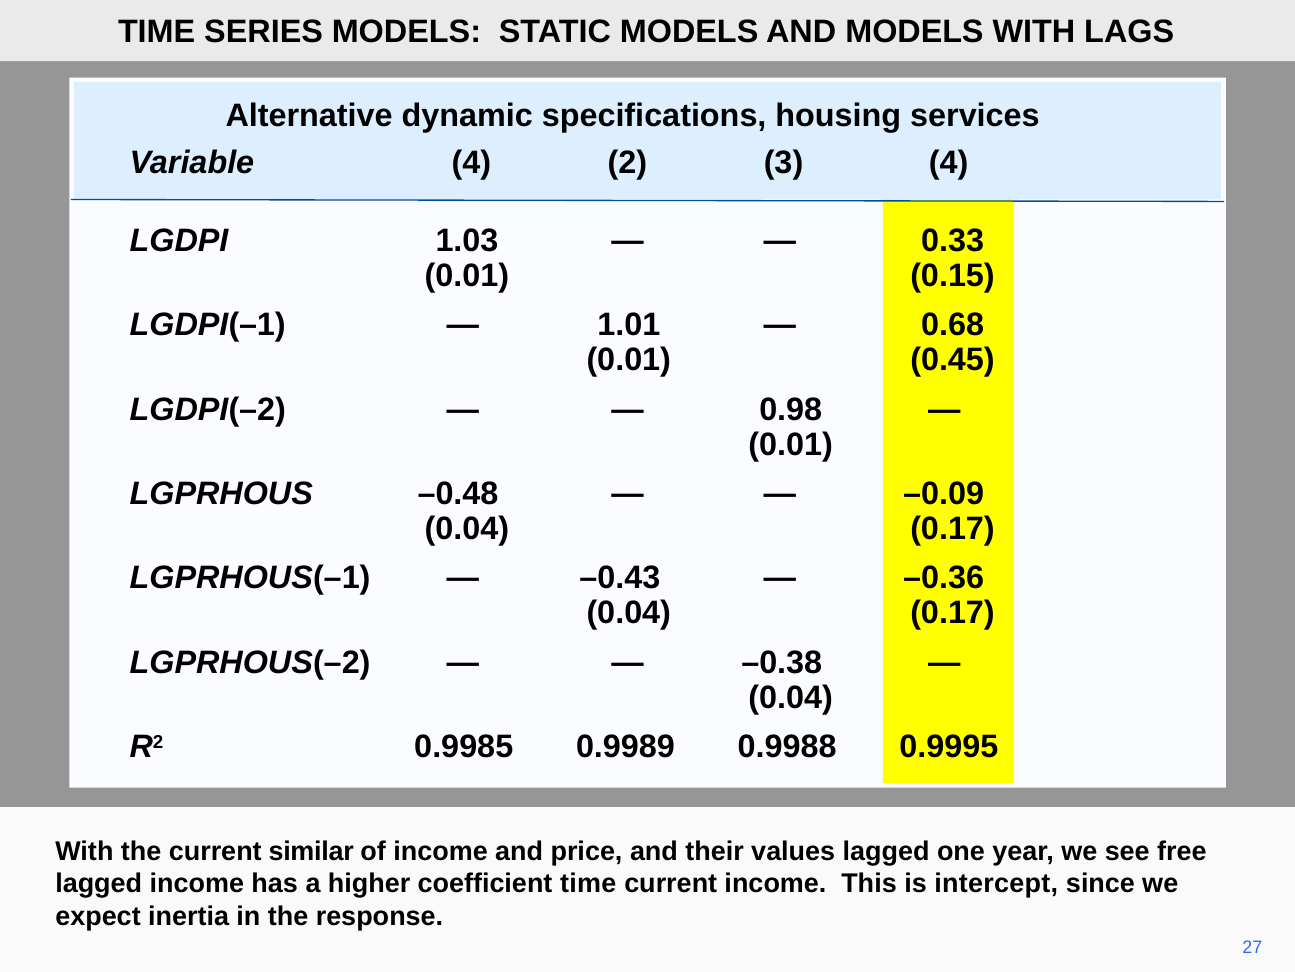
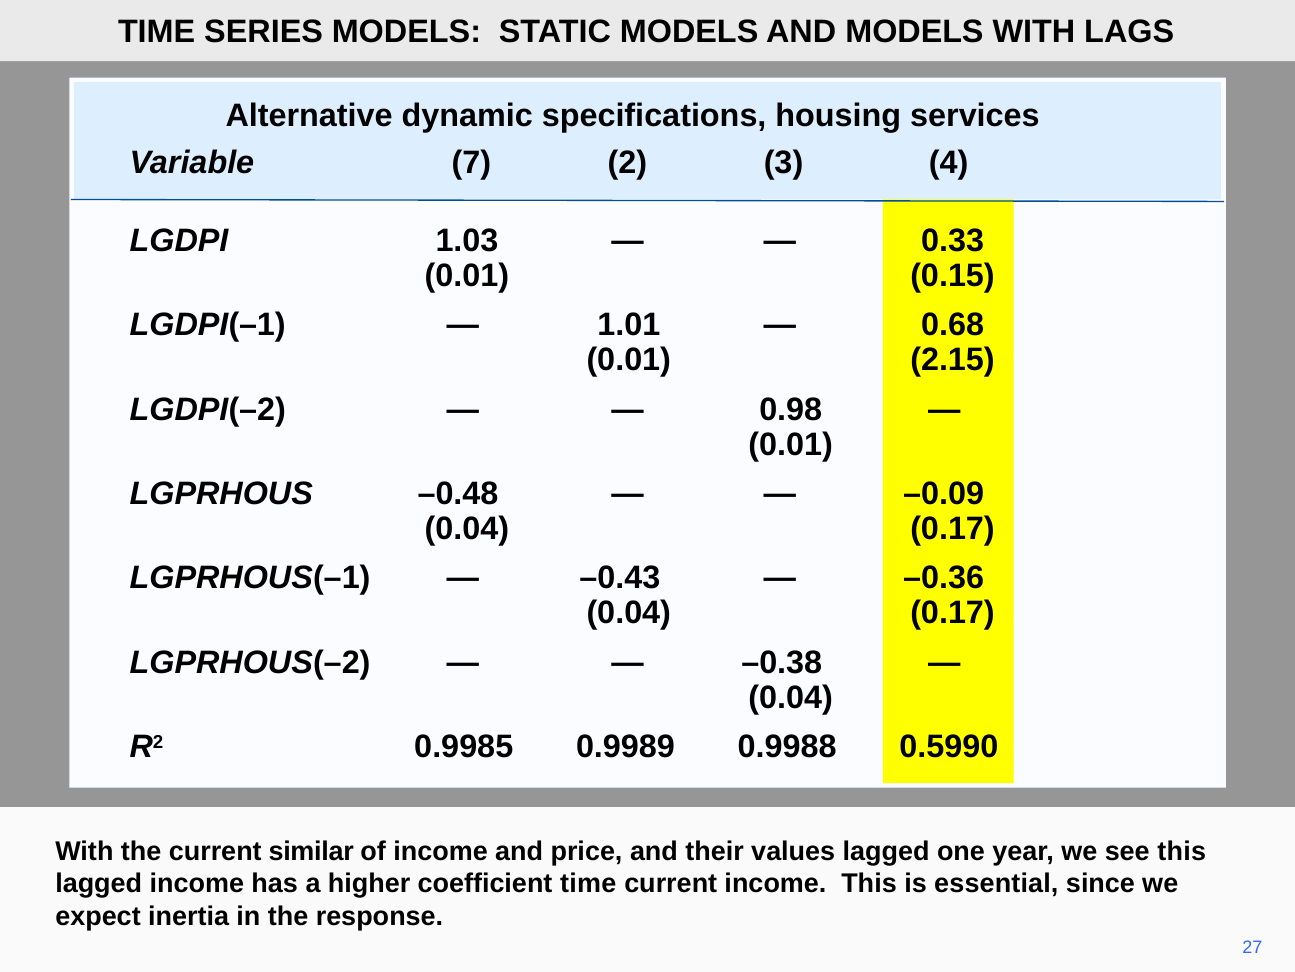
Variable 4: 4 -> 7
0.45: 0.45 -> 2.15
0.9995: 0.9995 -> 0.5990
see free: free -> this
intercept: intercept -> essential
